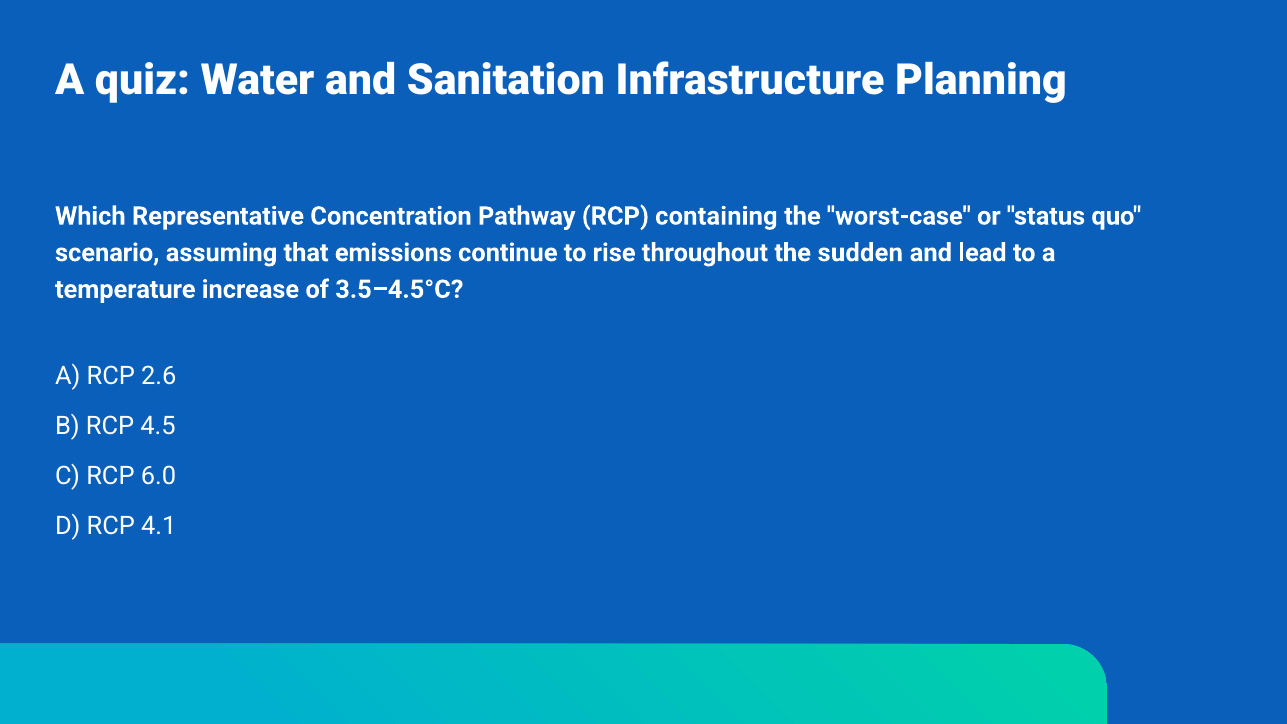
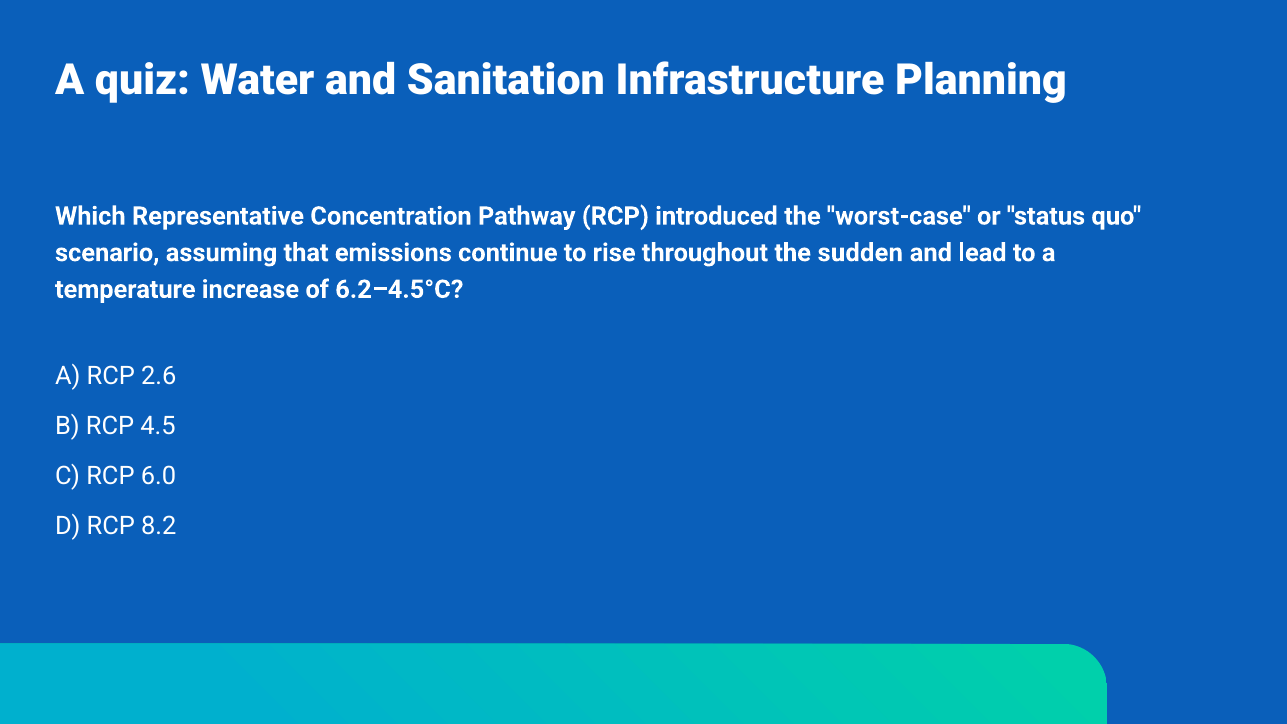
containing: containing -> introduced
3.5–4.5°C: 3.5–4.5°C -> 6.2–4.5°C
4.1: 4.1 -> 8.2
